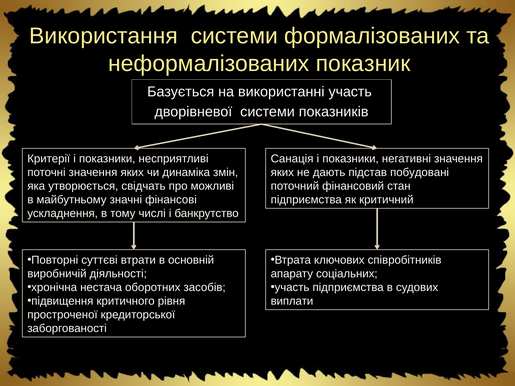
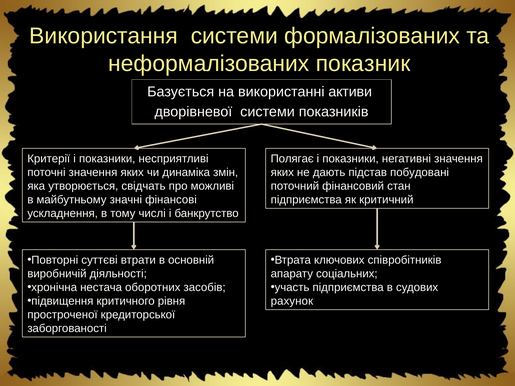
використанні участь: участь -> активи
Санація: Санація -> Полягає
виплати: виплати -> рахунок
